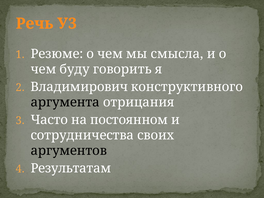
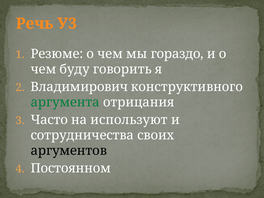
смысла: смысла -> гораздо
аргумента colour: black -> green
постоянном: постоянном -> используют
Результатам: Результатам -> Постоянном
